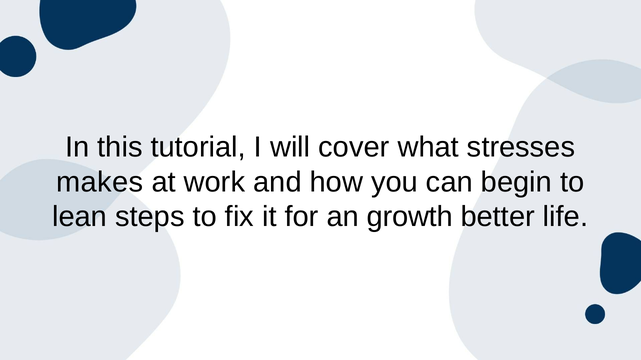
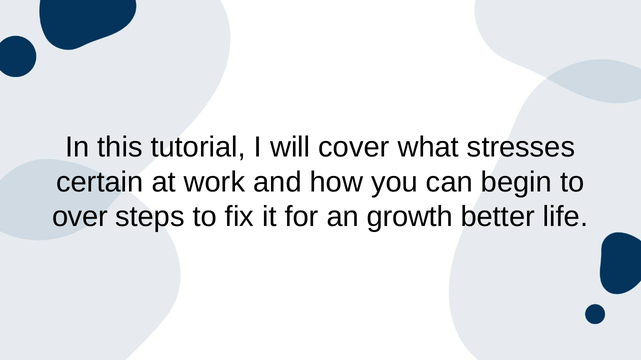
makes: makes -> certain
lean: lean -> over
